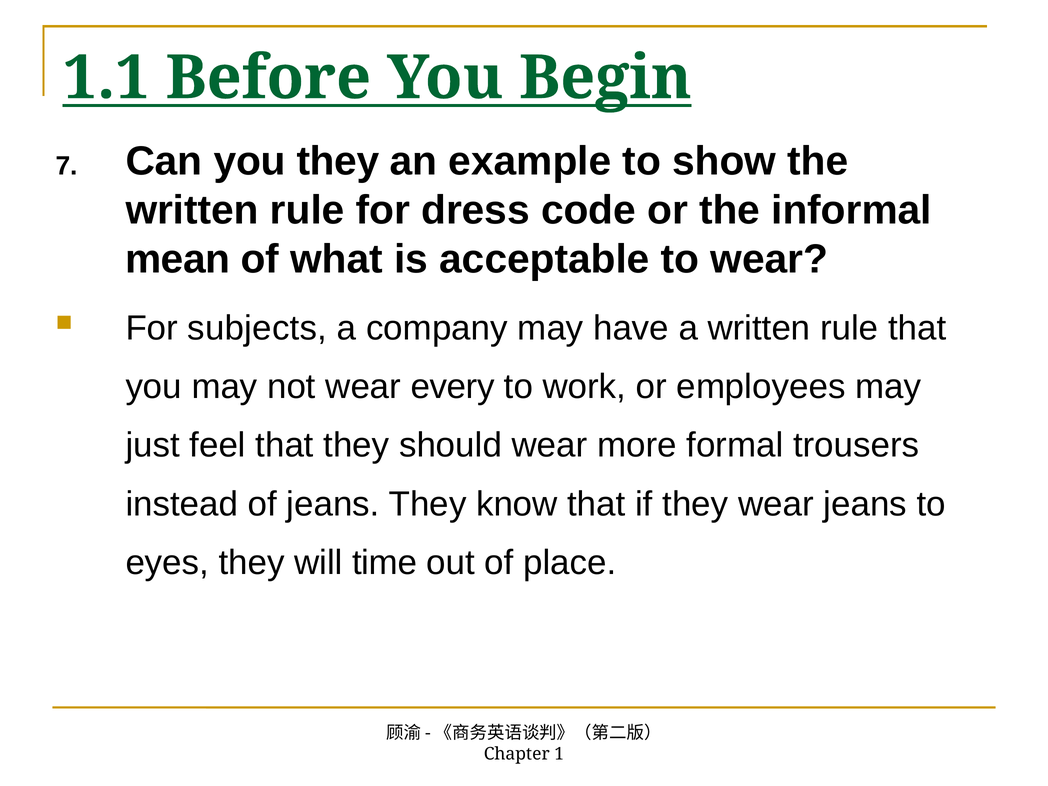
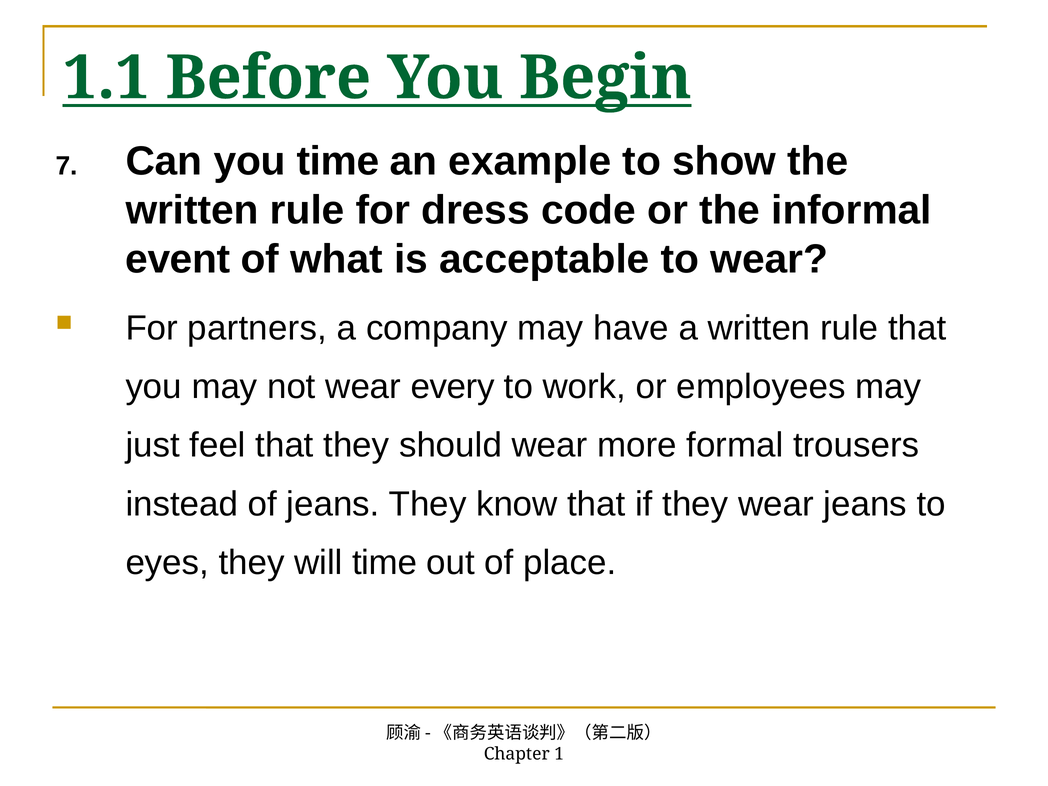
you they: they -> time
mean: mean -> event
subjects: subjects -> partners
